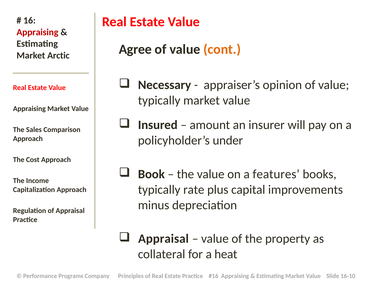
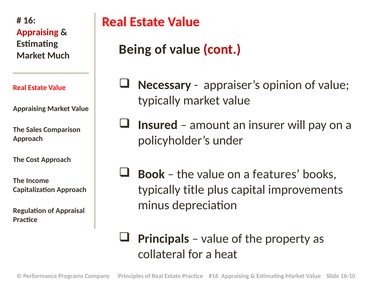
Agree: Agree -> Being
cont colour: orange -> red
Arctic: Arctic -> Much
rate: rate -> title
Appraisal at (163, 238): Appraisal -> Principals
